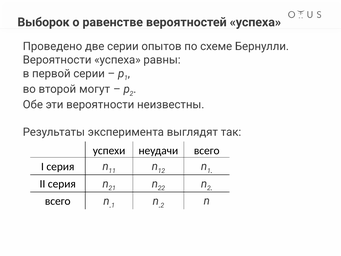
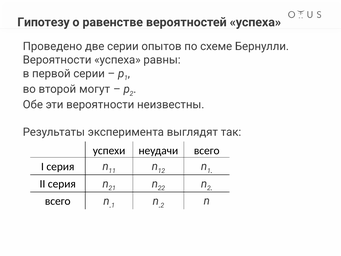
Выборок: Выборок -> Гипотезу
